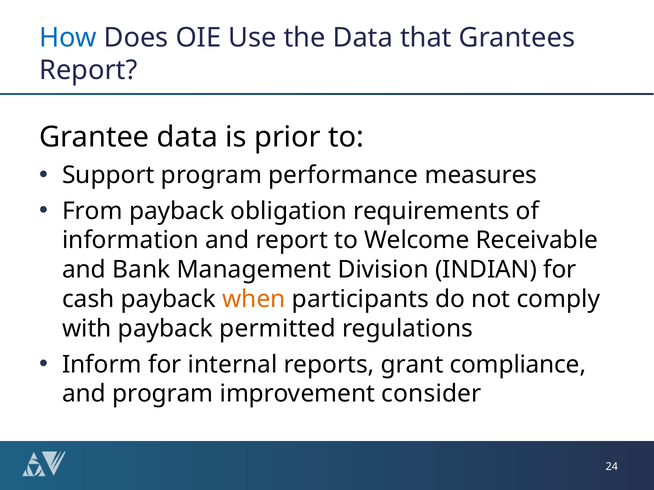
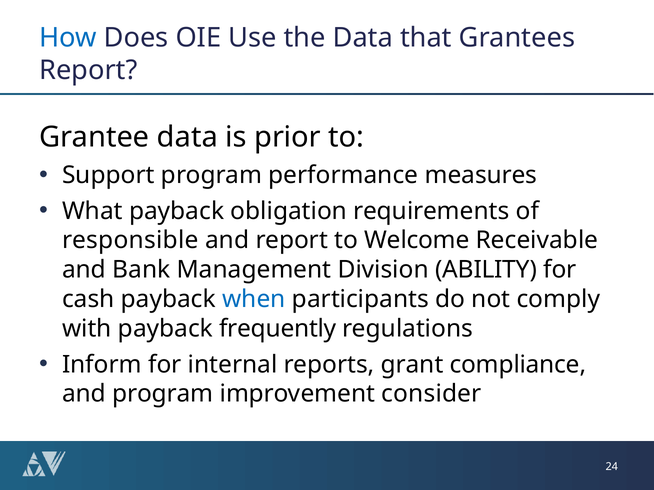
From: From -> What
information: information -> responsible
INDIAN: INDIAN -> ABILITY
when colour: orange -> blue
permitted: permitted -> frequently
